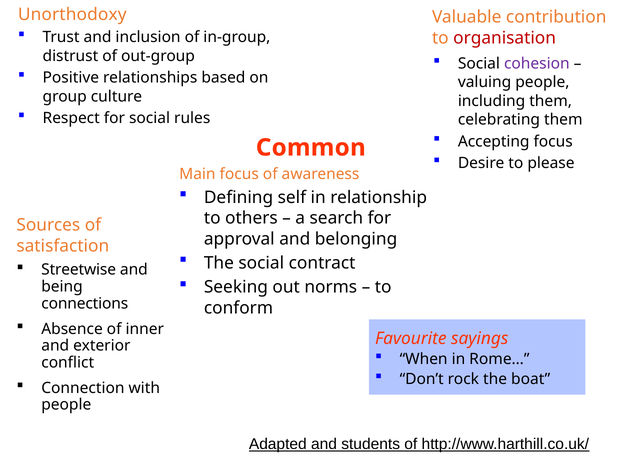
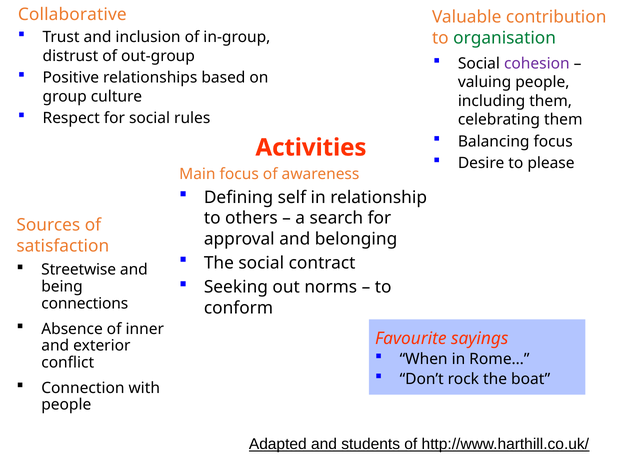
Unorthodoxy: Unorthodoxy -> Collaborative
organisation colour: red -> green
Accepting: Accepting -> Balancing
Common: Common -> Activities
